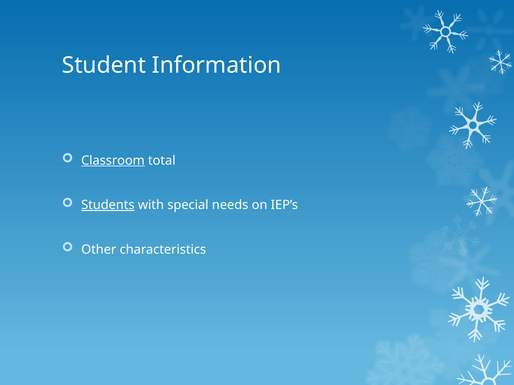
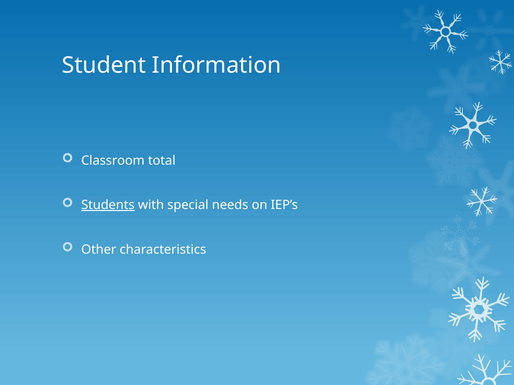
Classroom underline: present -> none
